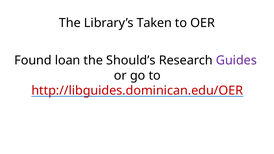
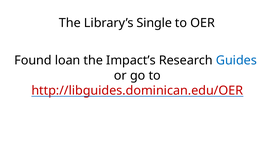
Taken: Taken -> Single
Should’s: Should’s -> Impact’s
Guides colour: purple -> blue
